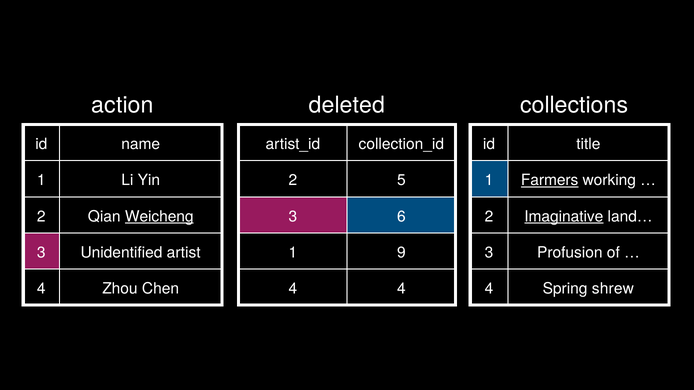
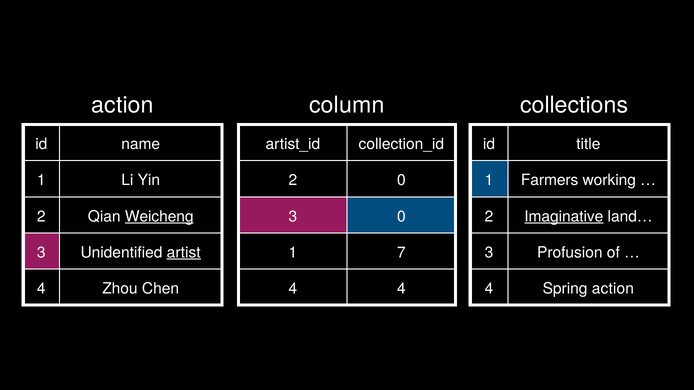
deleted: deleted -> column
2 5: 5 -> 0
Farmers underline: present -> none
3 6: 6 -> 0
artist underline: none -> present
9: 9 -> 7
Spring shrew: shrew -> action
